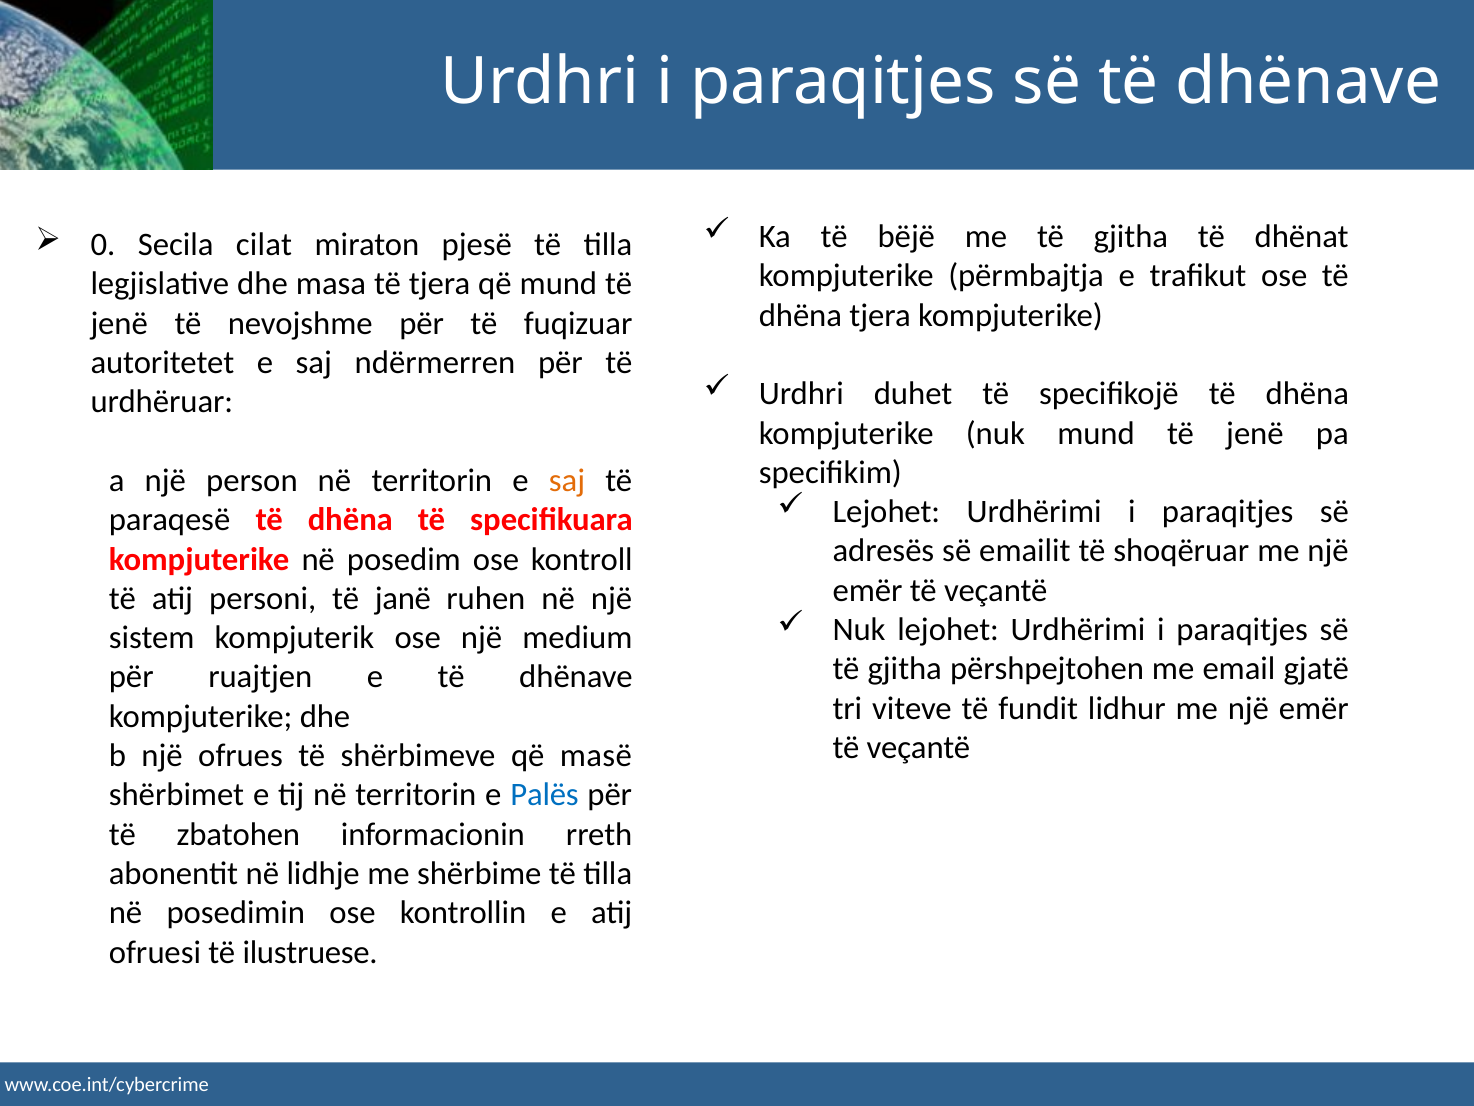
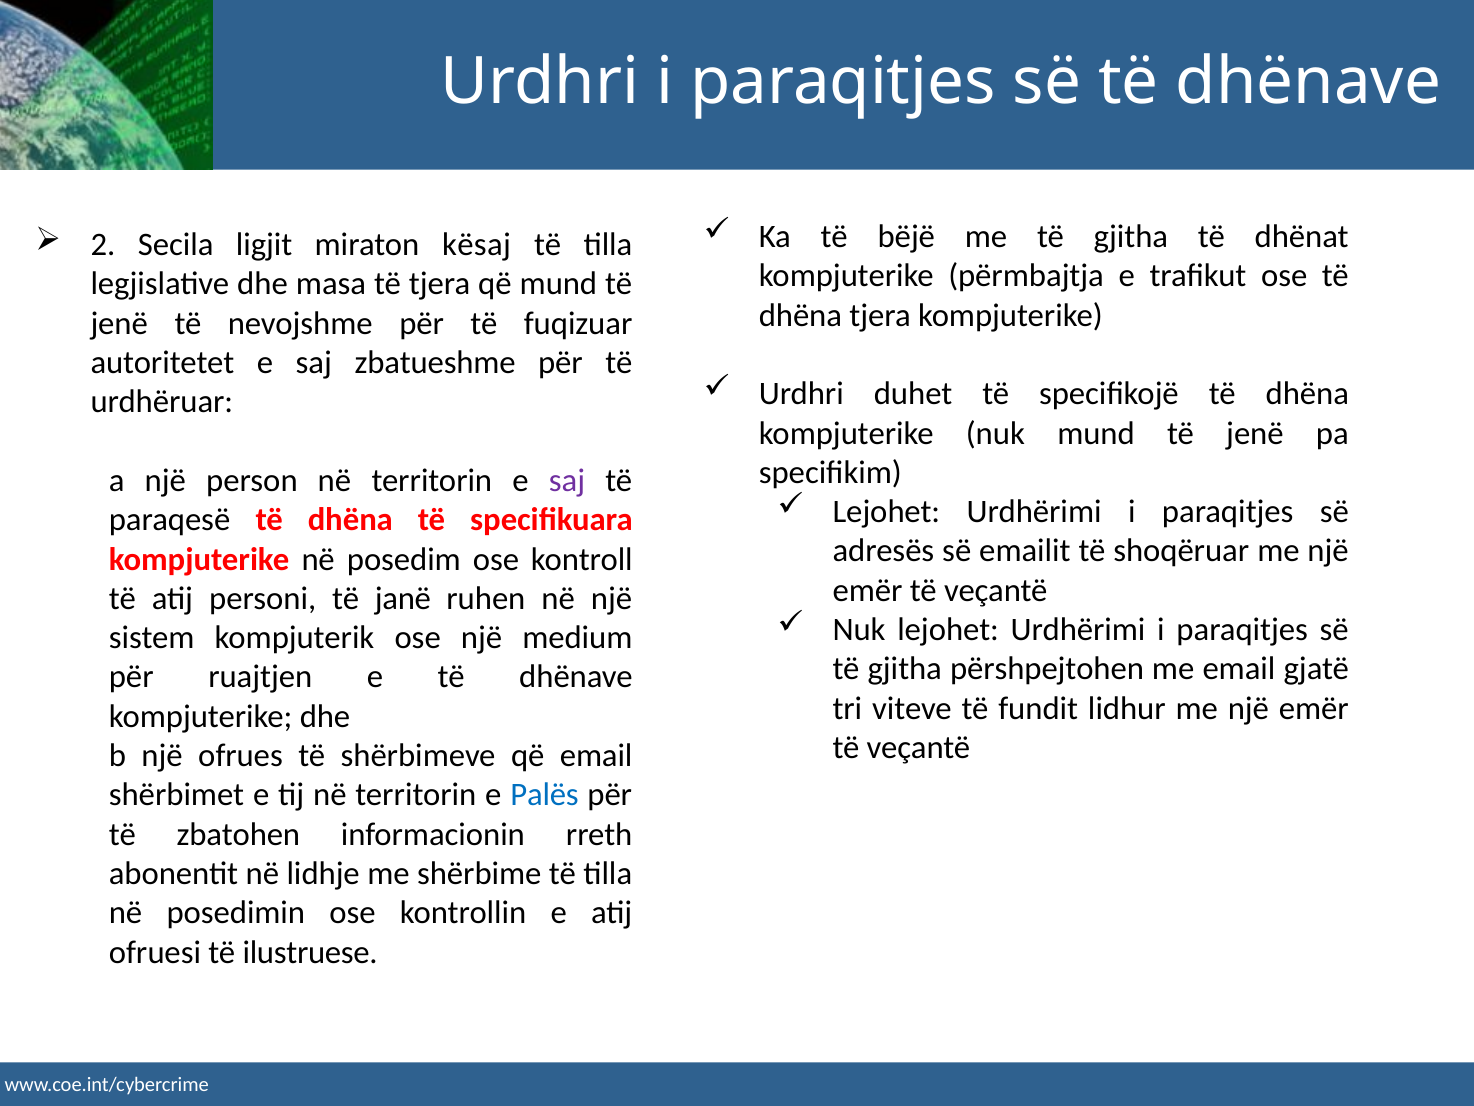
0: 0 -> 2
cilat: cilat -> ligjit
pjesë: pjesë -> kësaj
ndërmerren: ndërmerren -> zbatueshme
saj at (567, 480) colour: orange -> purple
që masë: masë -> email
